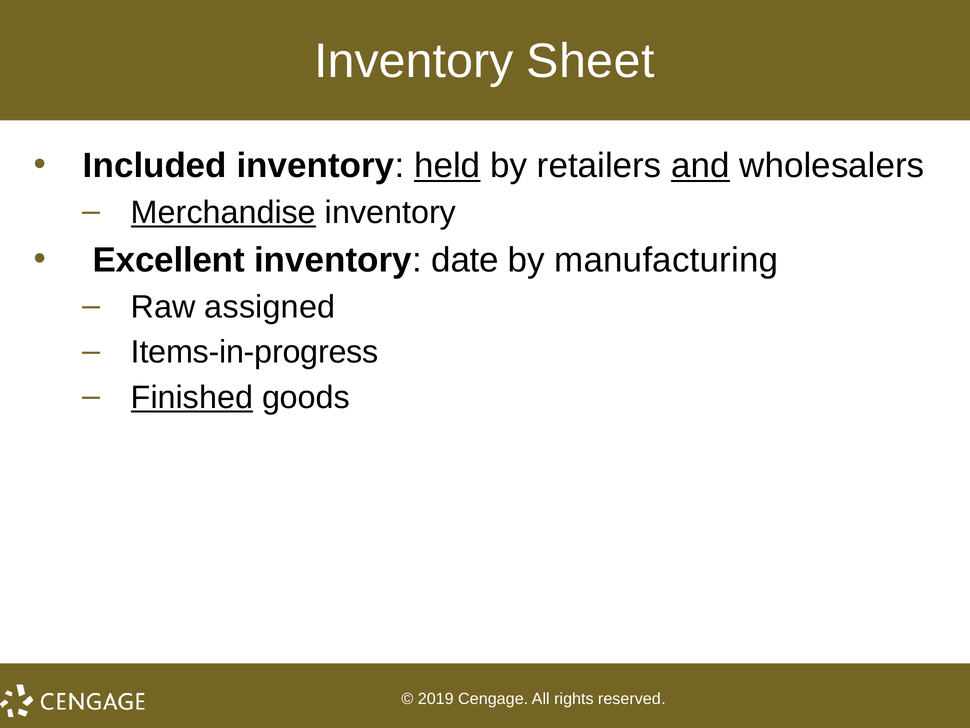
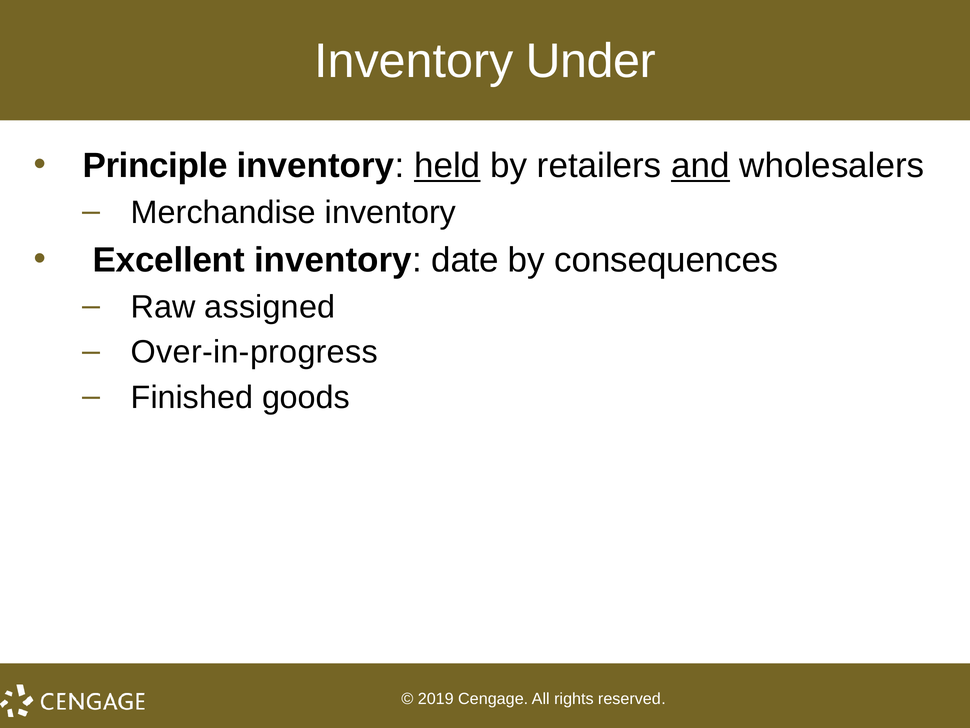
Sheet: Sheet -> Under
Included: Included -> Principle
Merchandise underline: present -> none
manufacturing: manufacturing -> consequences
Items-in-progress: Items-in-progress -> Over-in-progress
Finished underline: present -> none
